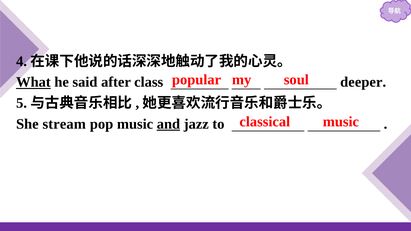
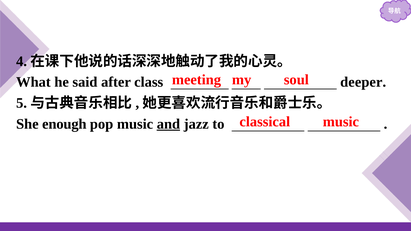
popular: popular -> meeting
What underline: present -> none
stream: stream -> enough
